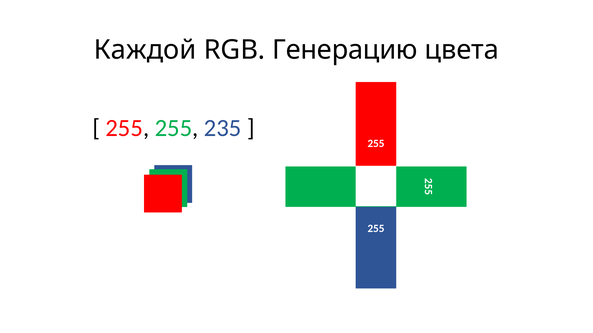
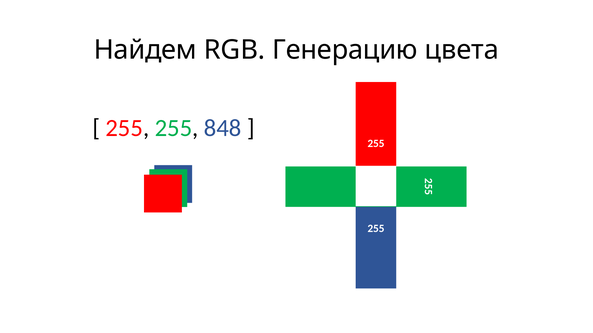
Каждой: Каждой -> Найдем
235: 235 -> 848
